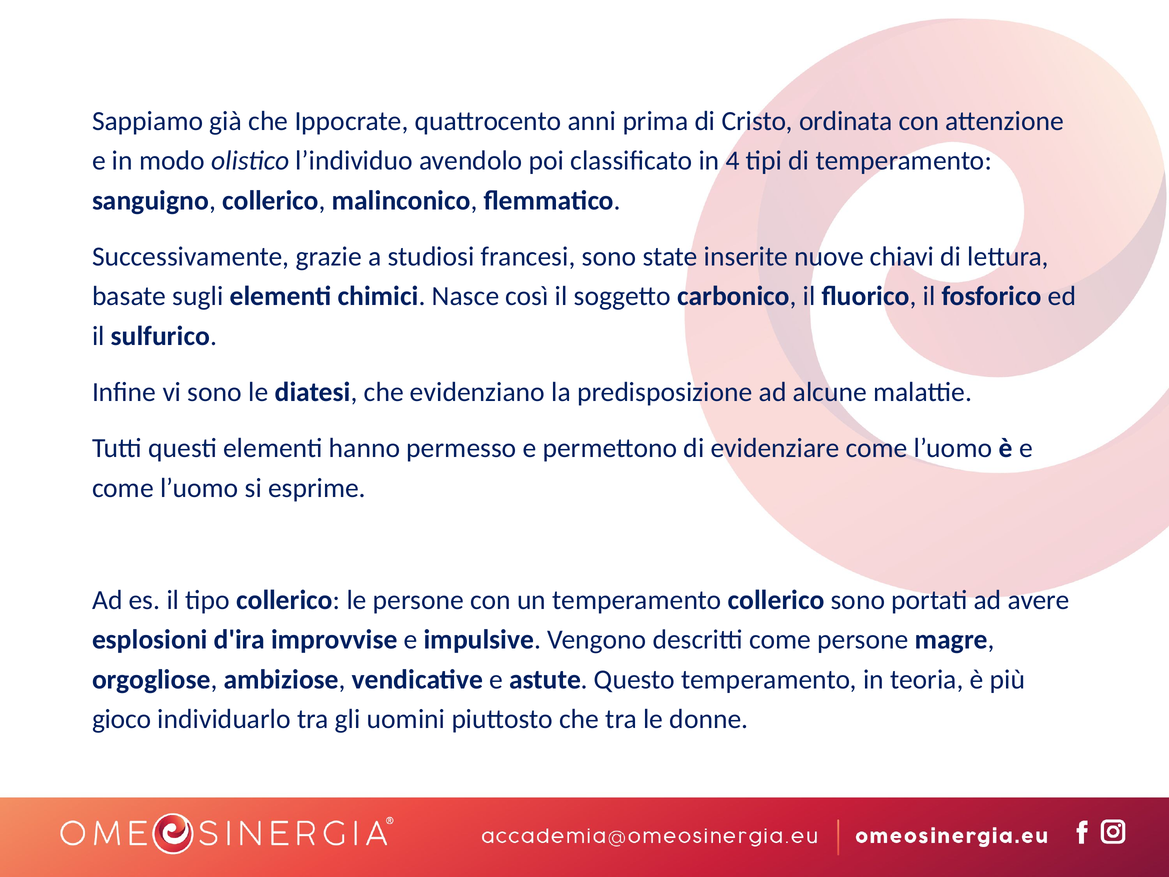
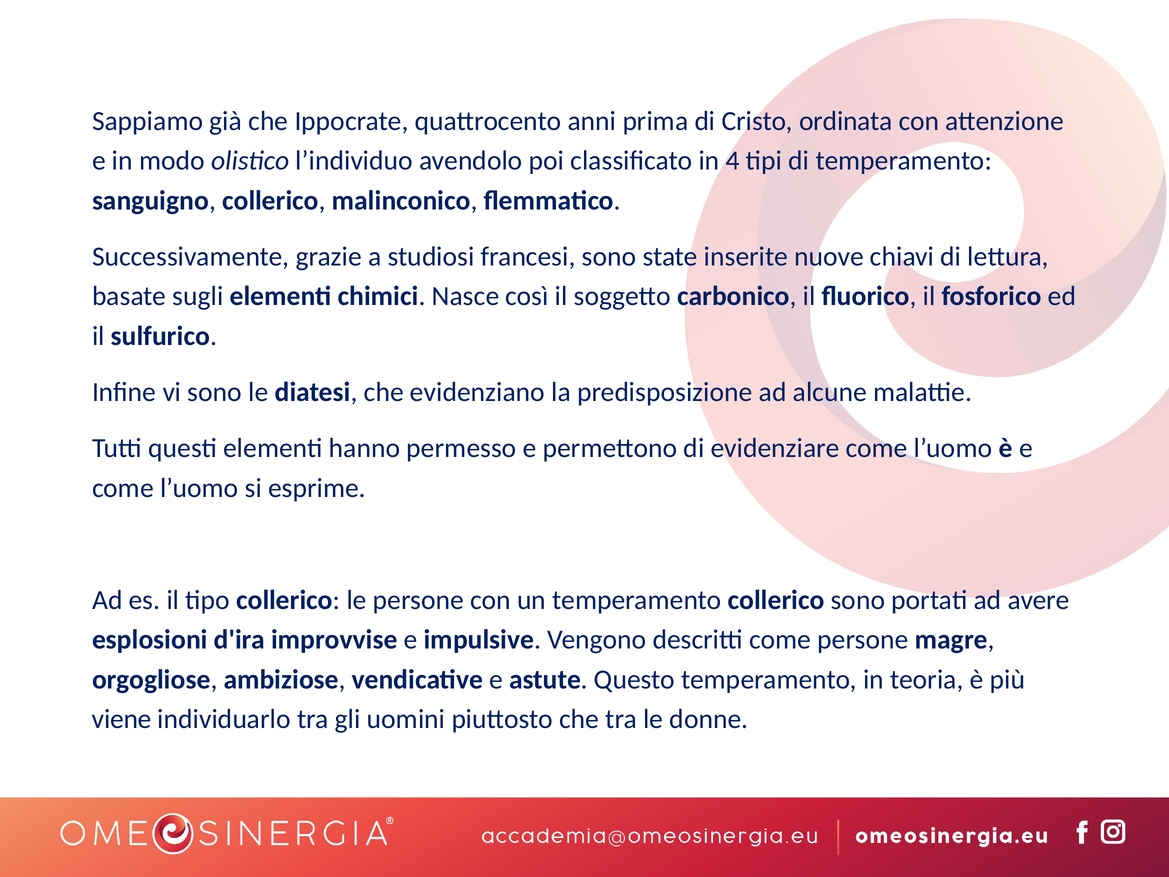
gioco: gioco -> viene
